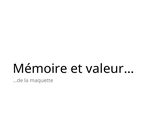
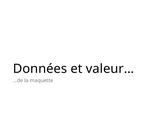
Mémoire: Mémoire -> Données
